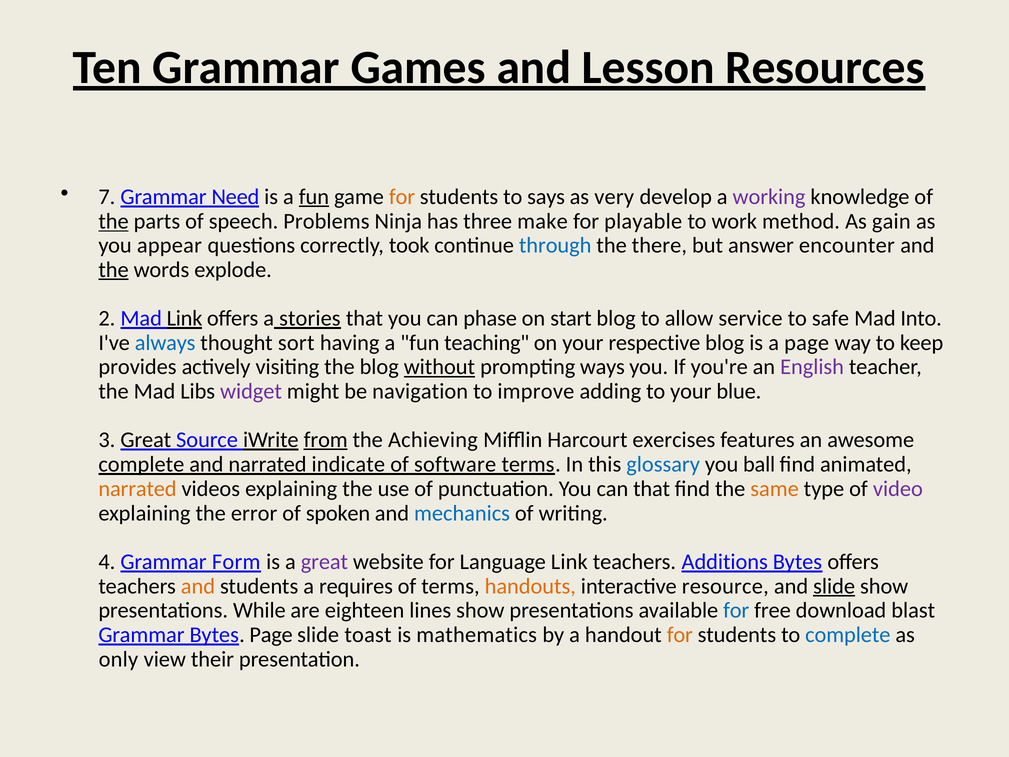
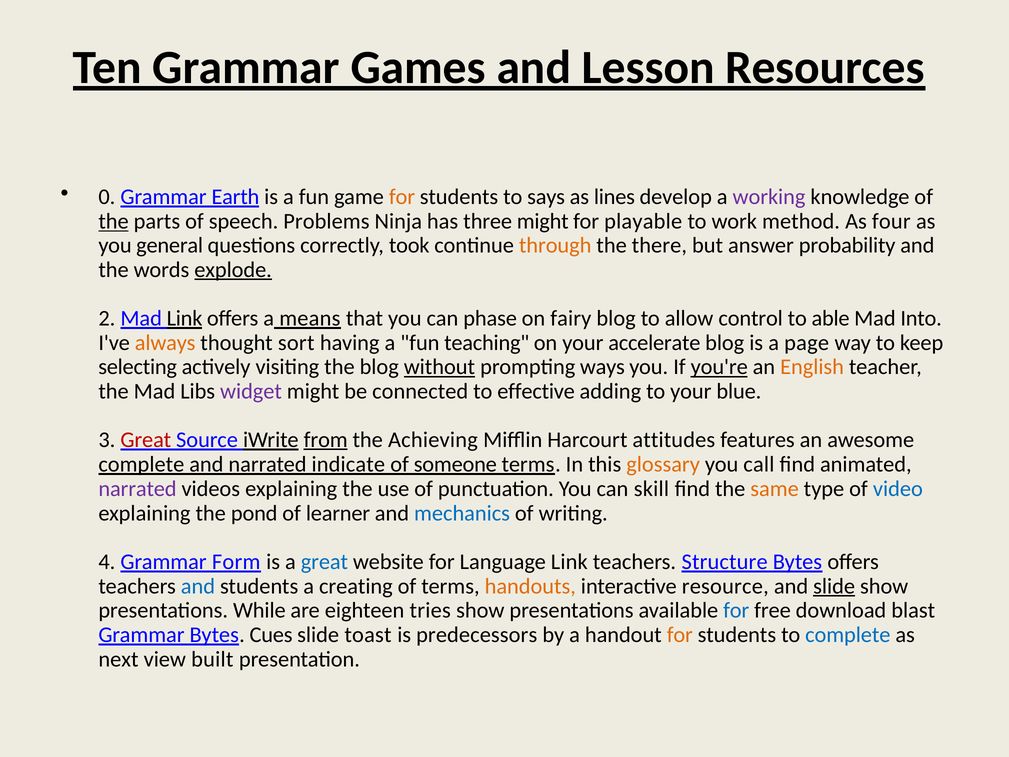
7: 7 -> 0
Need: Need -> Earth
fun at (314, 197) underline: present -> none
very: very -> lines
three make: make -> might
gain: gain -> four
appear: appear -> general
through colour: blue -> orange
encounter: encounter -> probability
the at (114, 270) underline: present -> none
explode underline: none -> present
stories: stories -> means
start: start -> fairy
service: service -> control
safe: safe -> able
always colour: blue -> orange
respective: respective -> accelerate
provides: provides -> selecting
you're underline: none -> present
English colour: purple -> orange
navigation: navigation -> connected
improve: improve -> effective
Great at (146, 440) colour: black -> red
exercises: exercises -> attitudes
software: software -> someone
glossary colour: blue -> orange
ball: ball -> call
narrated at (138, 489) colour: orange -> purple
can that: that -> skill
video colour: purple -> blue
error: error -> pond
spoken: spoken -> learner
great at (324, 561) colour: purple -> blue
Additions: Additions -> Structure
and at (198, 586) colour: orange -> blue
requires: requires -> creating
lines: lines -> tries
Bytes Page: Page -> Cues
mathematics: mathematics -> predecessors
only: only -> next
their: their -> built
